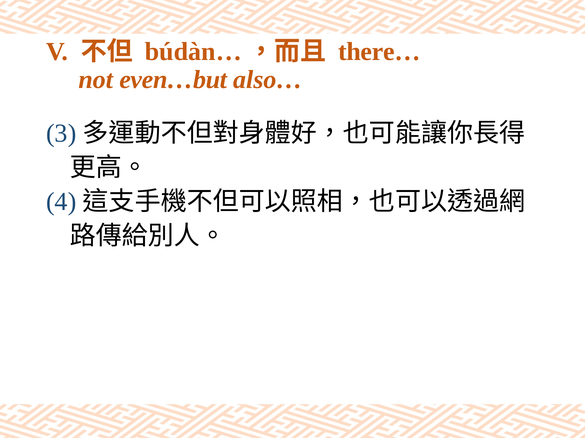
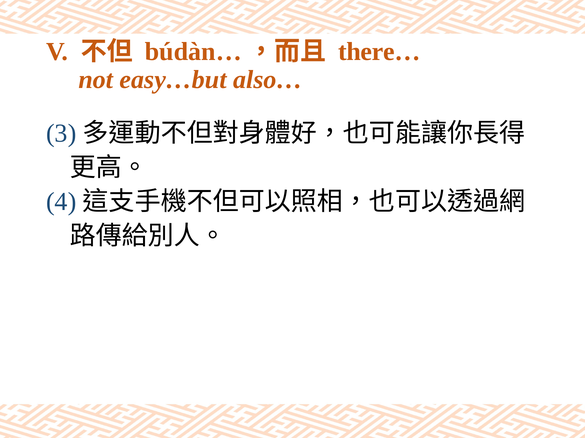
even…but: even…but -> easy…but
